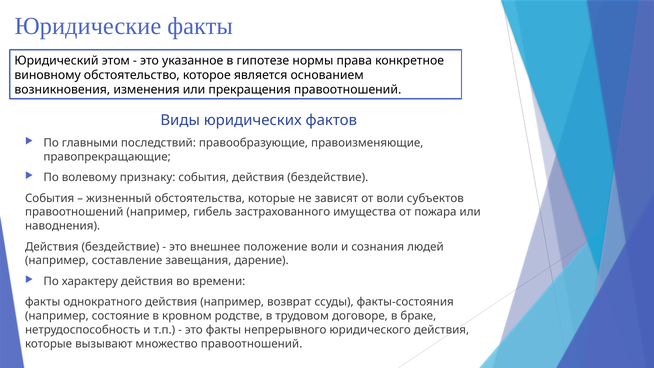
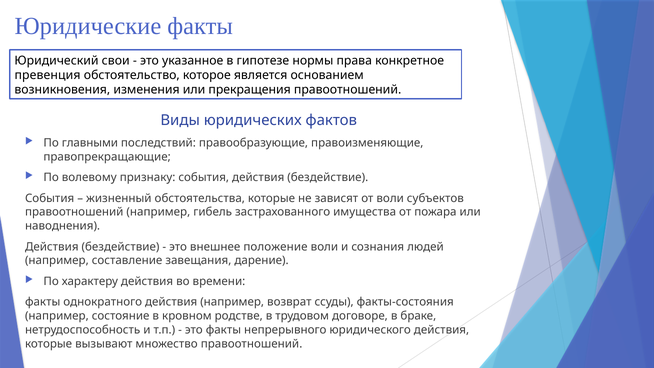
этом: этом -> свои
виновному: виновному -> превенция
